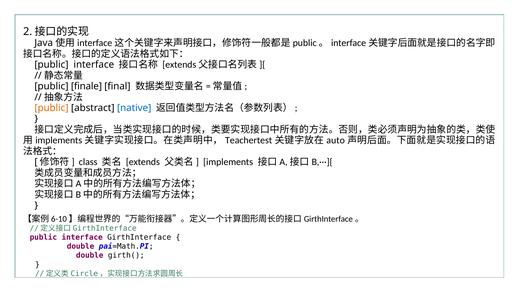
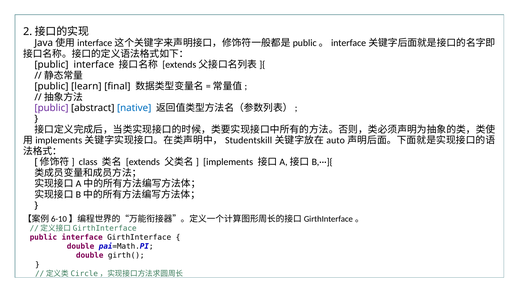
finale: finale -> learn
public at (51, 108) colour: orange -> purple
Teachertest: Teachertest -> Studentskill
